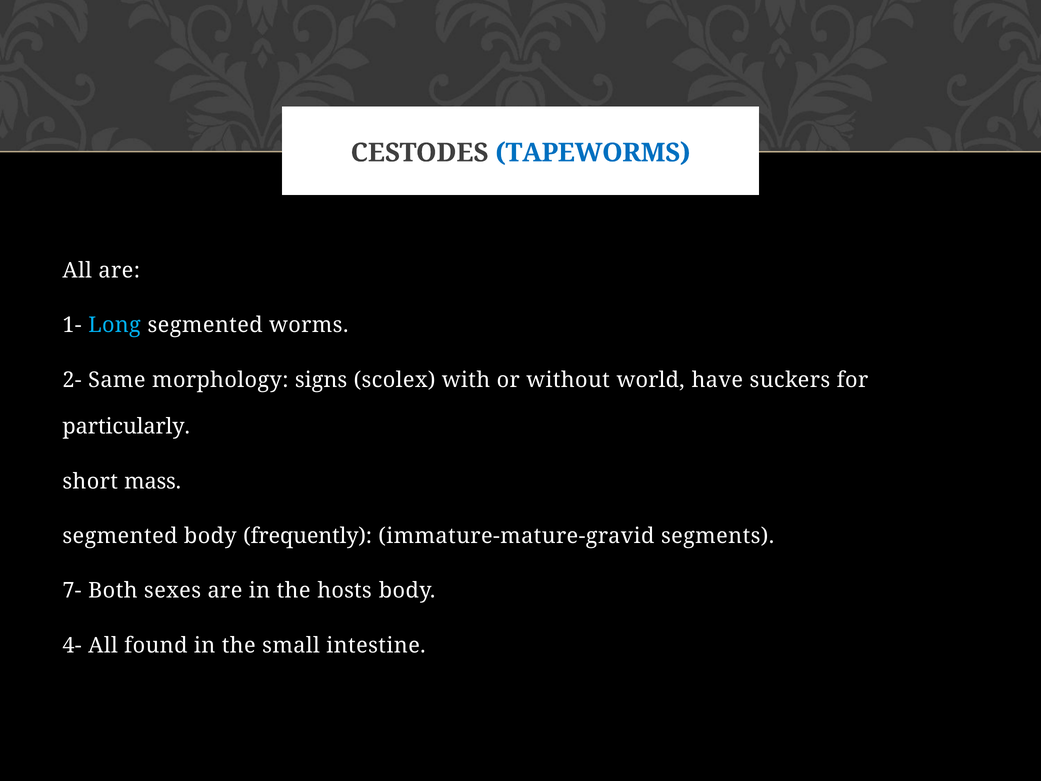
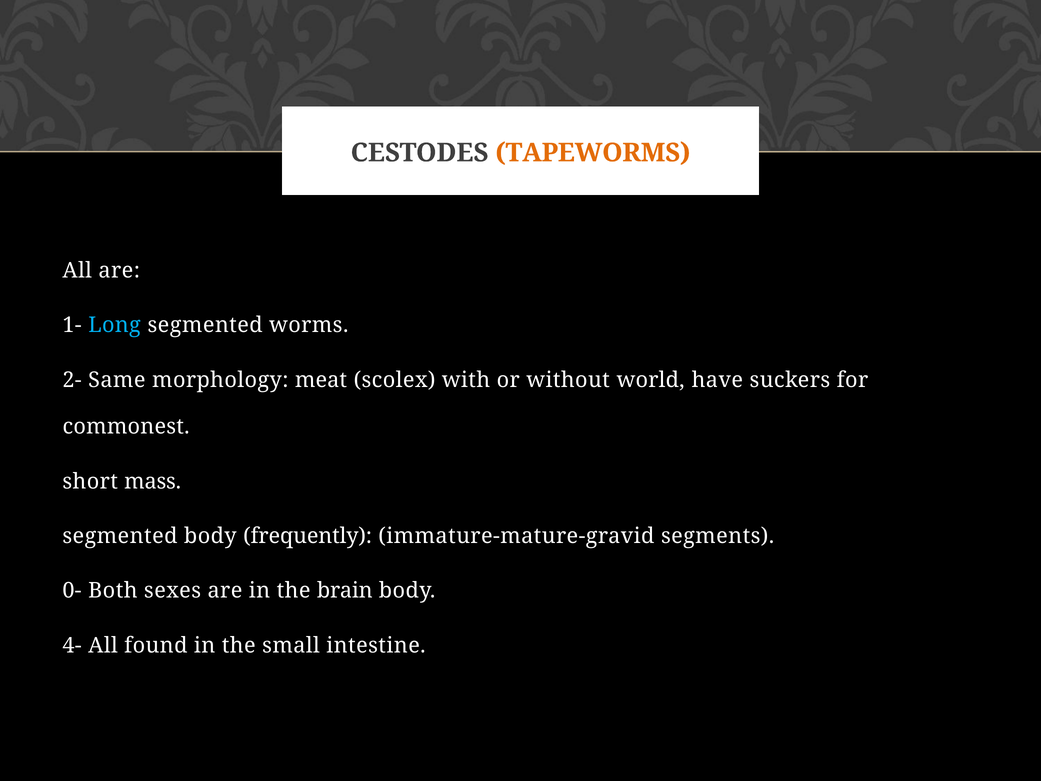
TAPEWORMS colour: blue -> orange
signs: signs -> meat
particularly: particularly -> commonest
7-: 7- -> 0-
hosts: hosts -> brain
